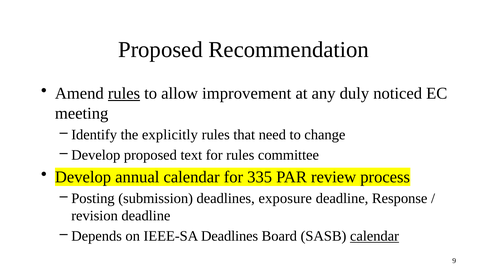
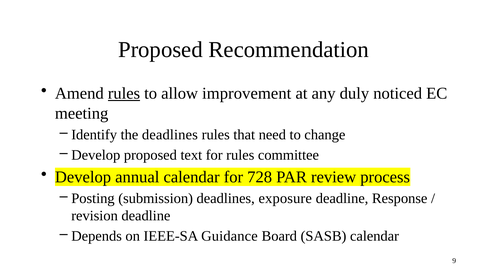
the explicitly: explicitly -> deadlines
335: 335 -> 728
IEEE-SA Deadlines: Deadlines -> Guidance
calendar at (374, 237) underline: present -> none
